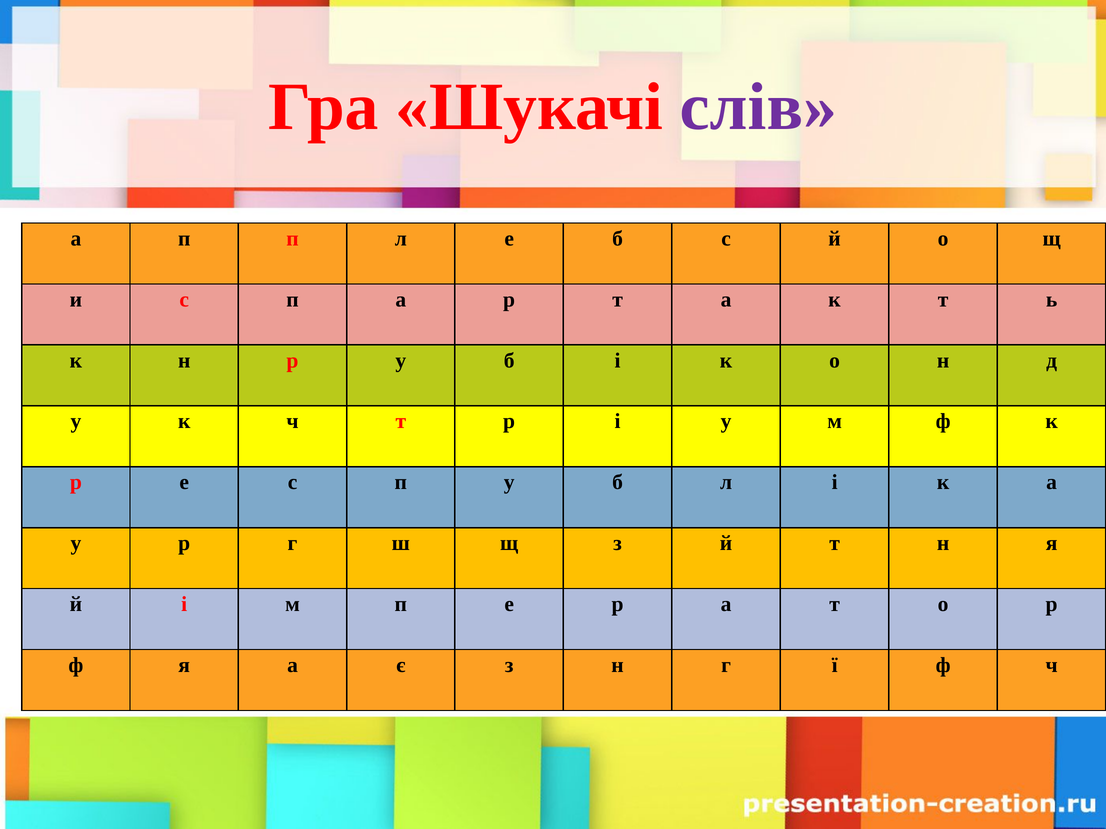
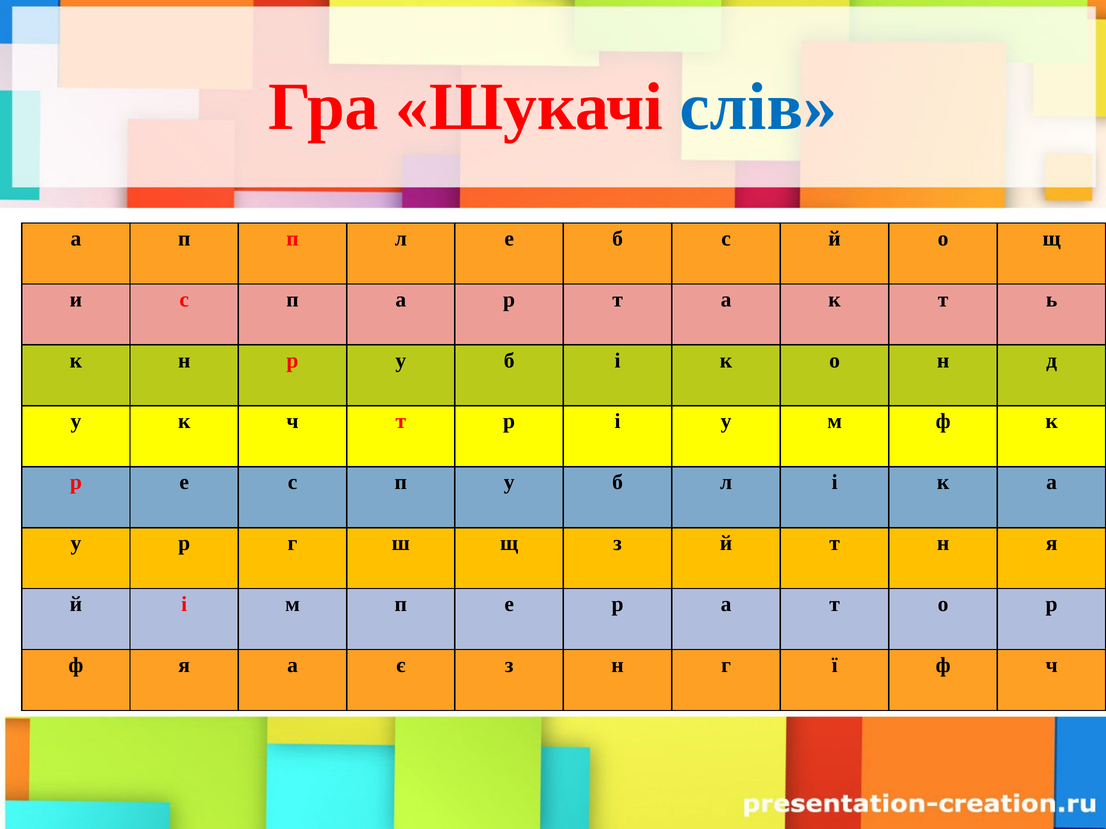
слів colour: purple -> blue
